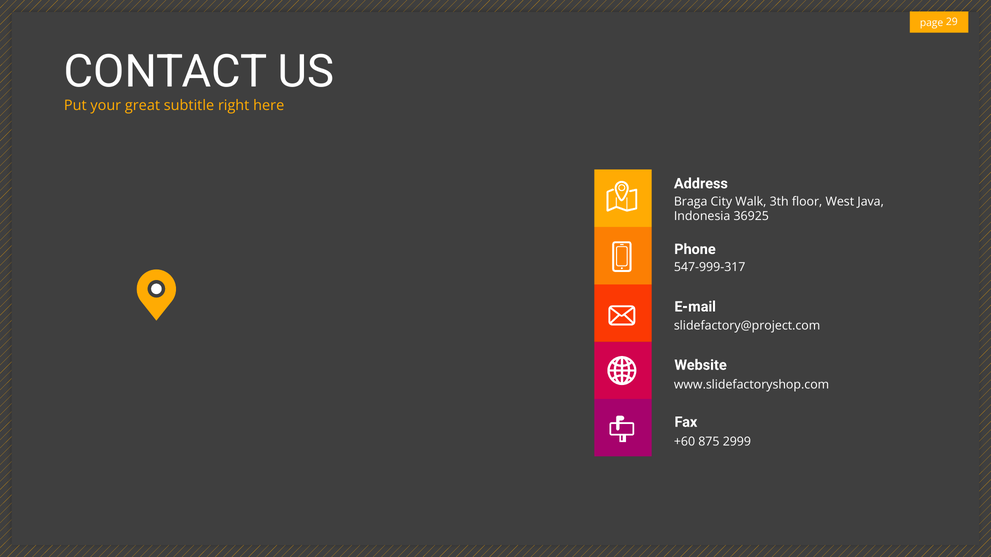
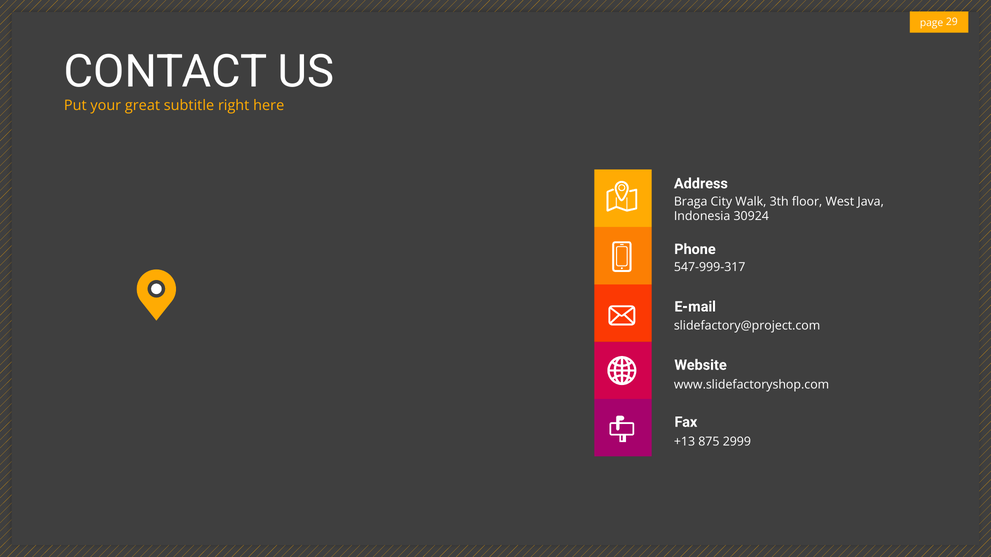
36925: 36925 -> 30924
+60: +60 -> +13
